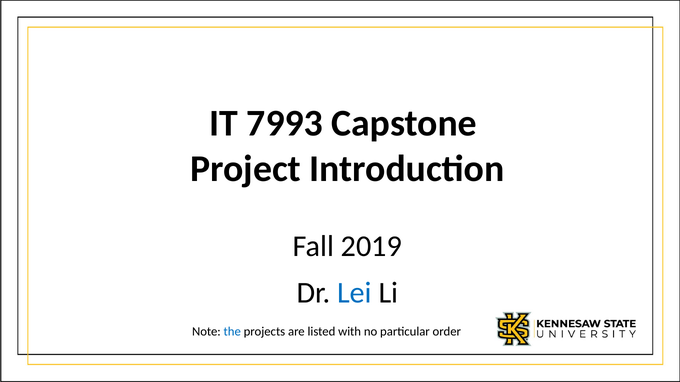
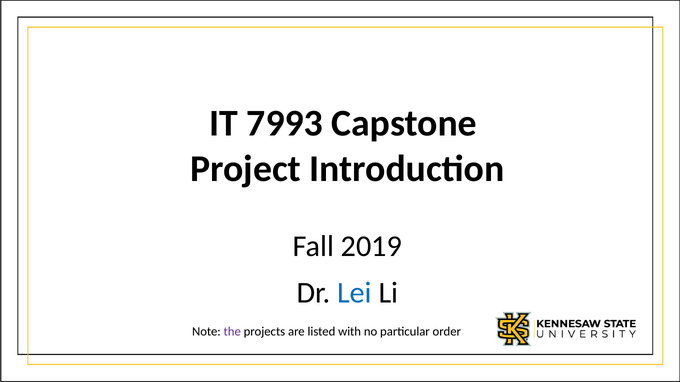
the colour: blue -> purple
